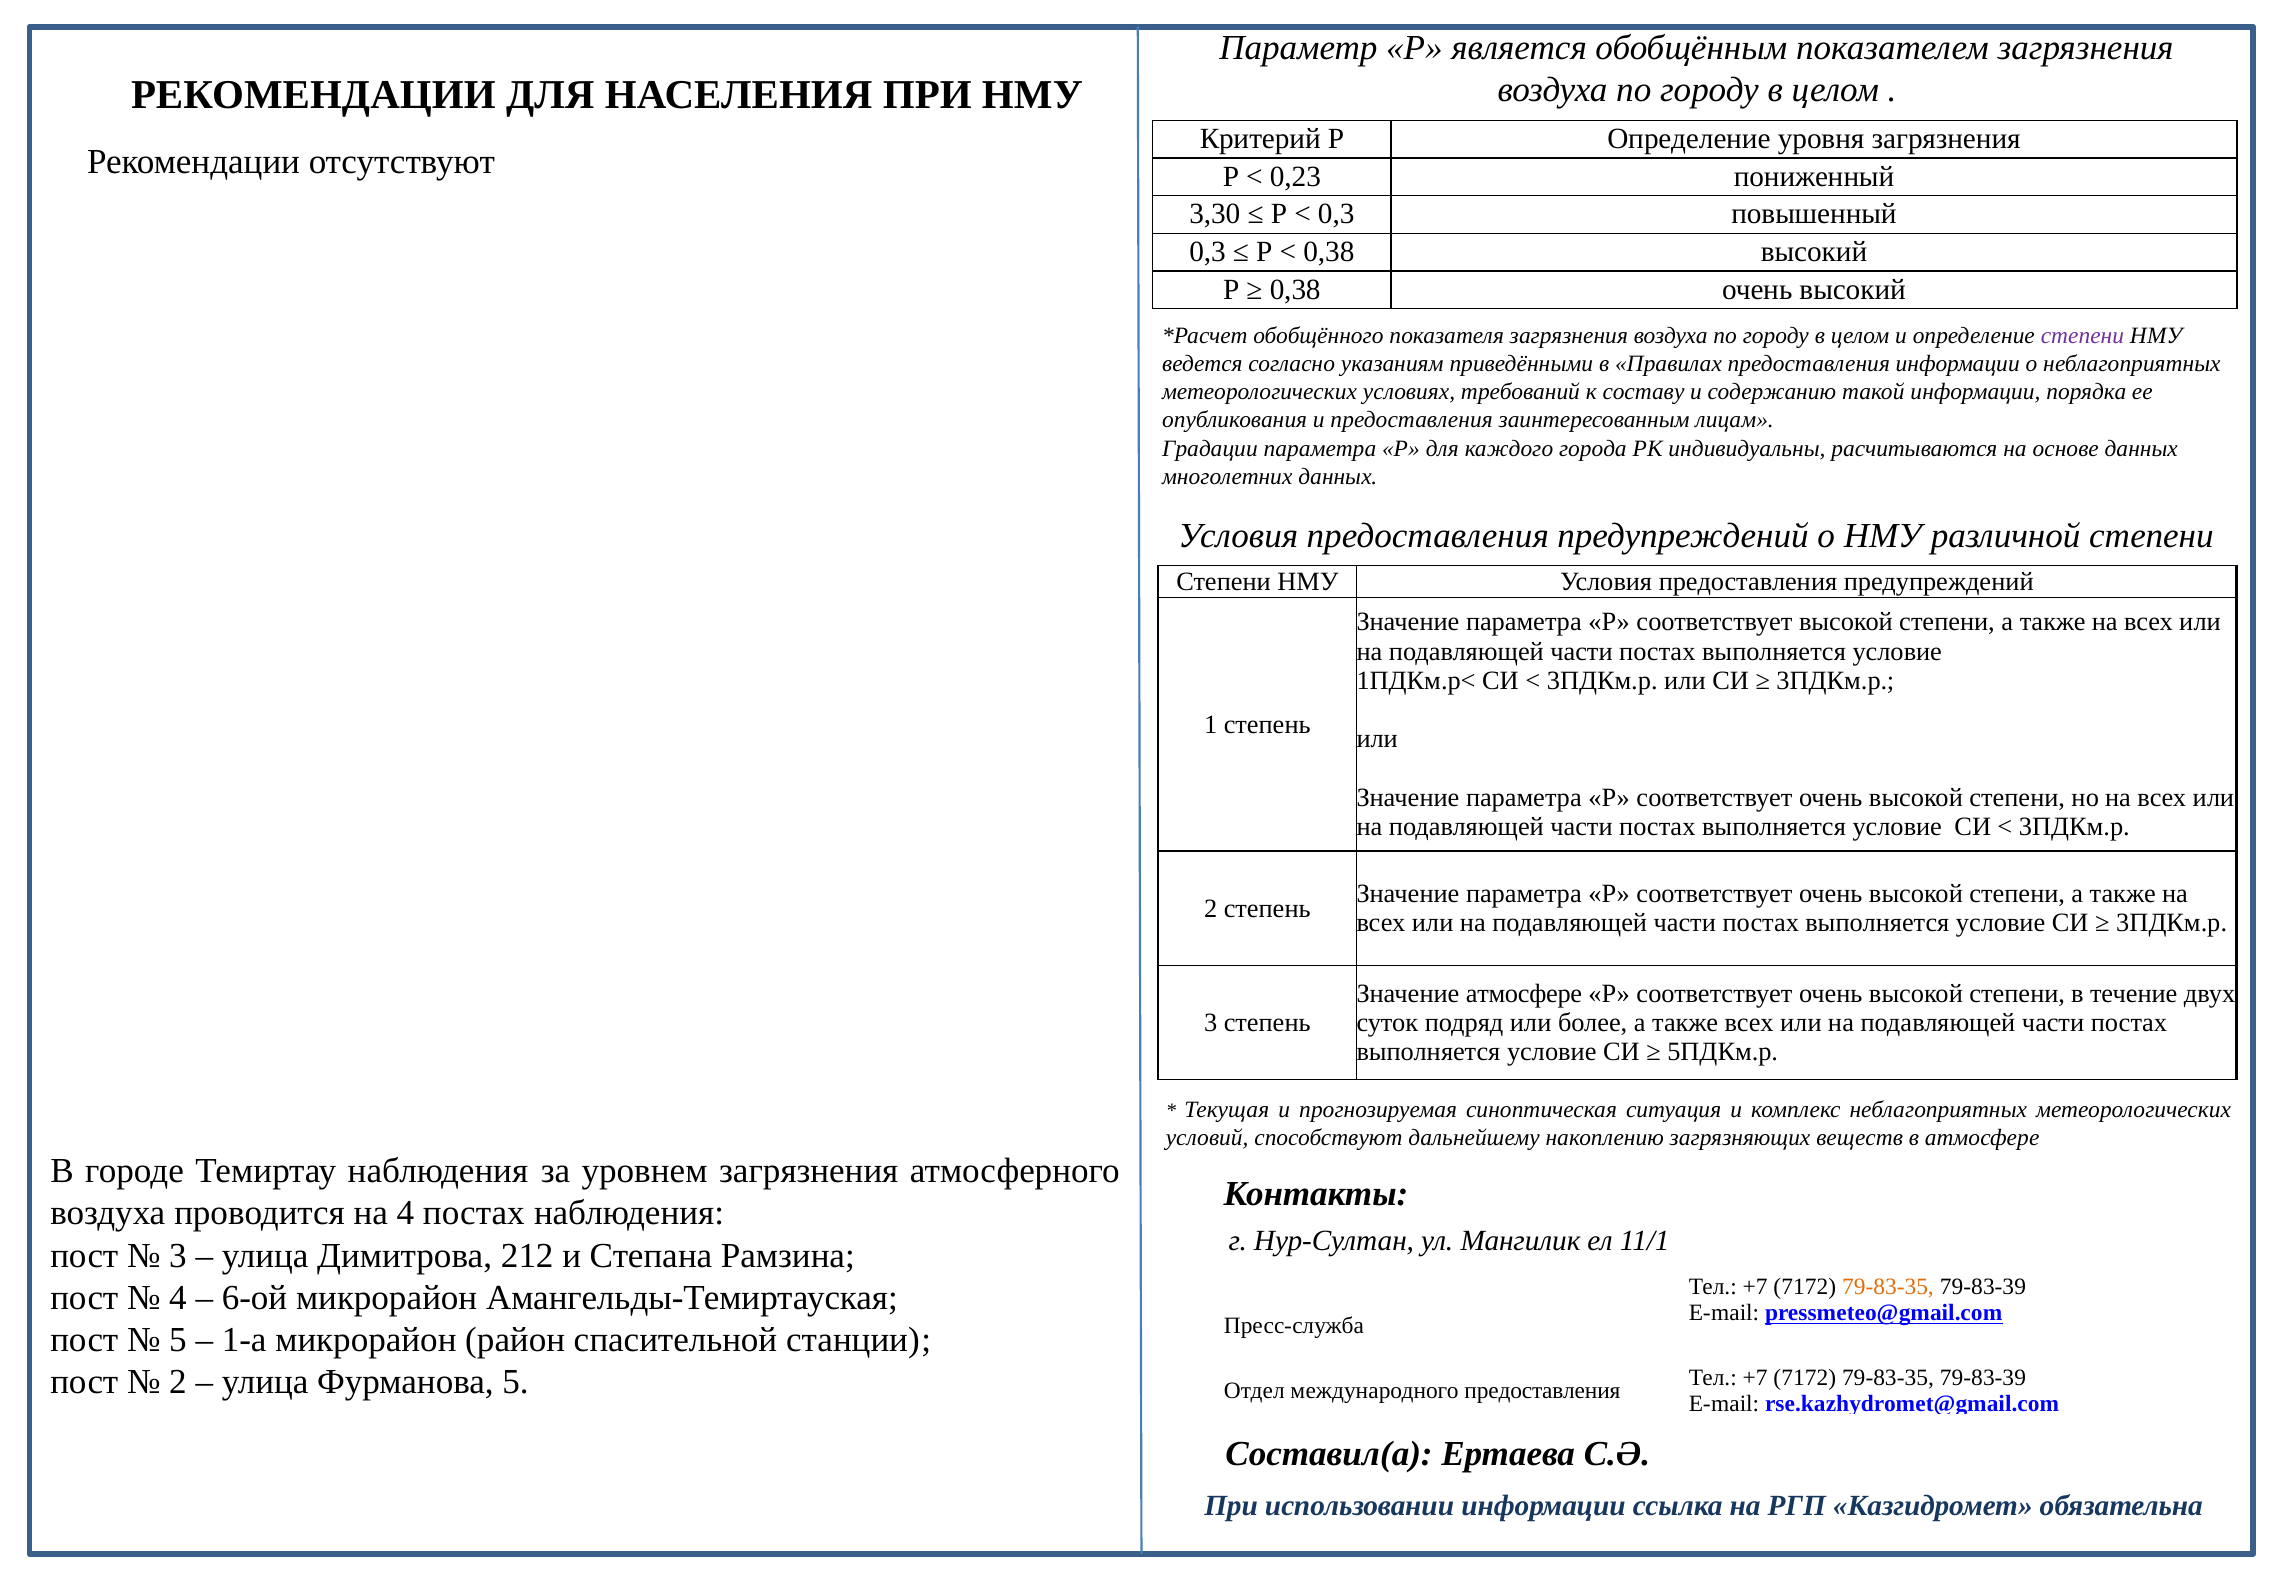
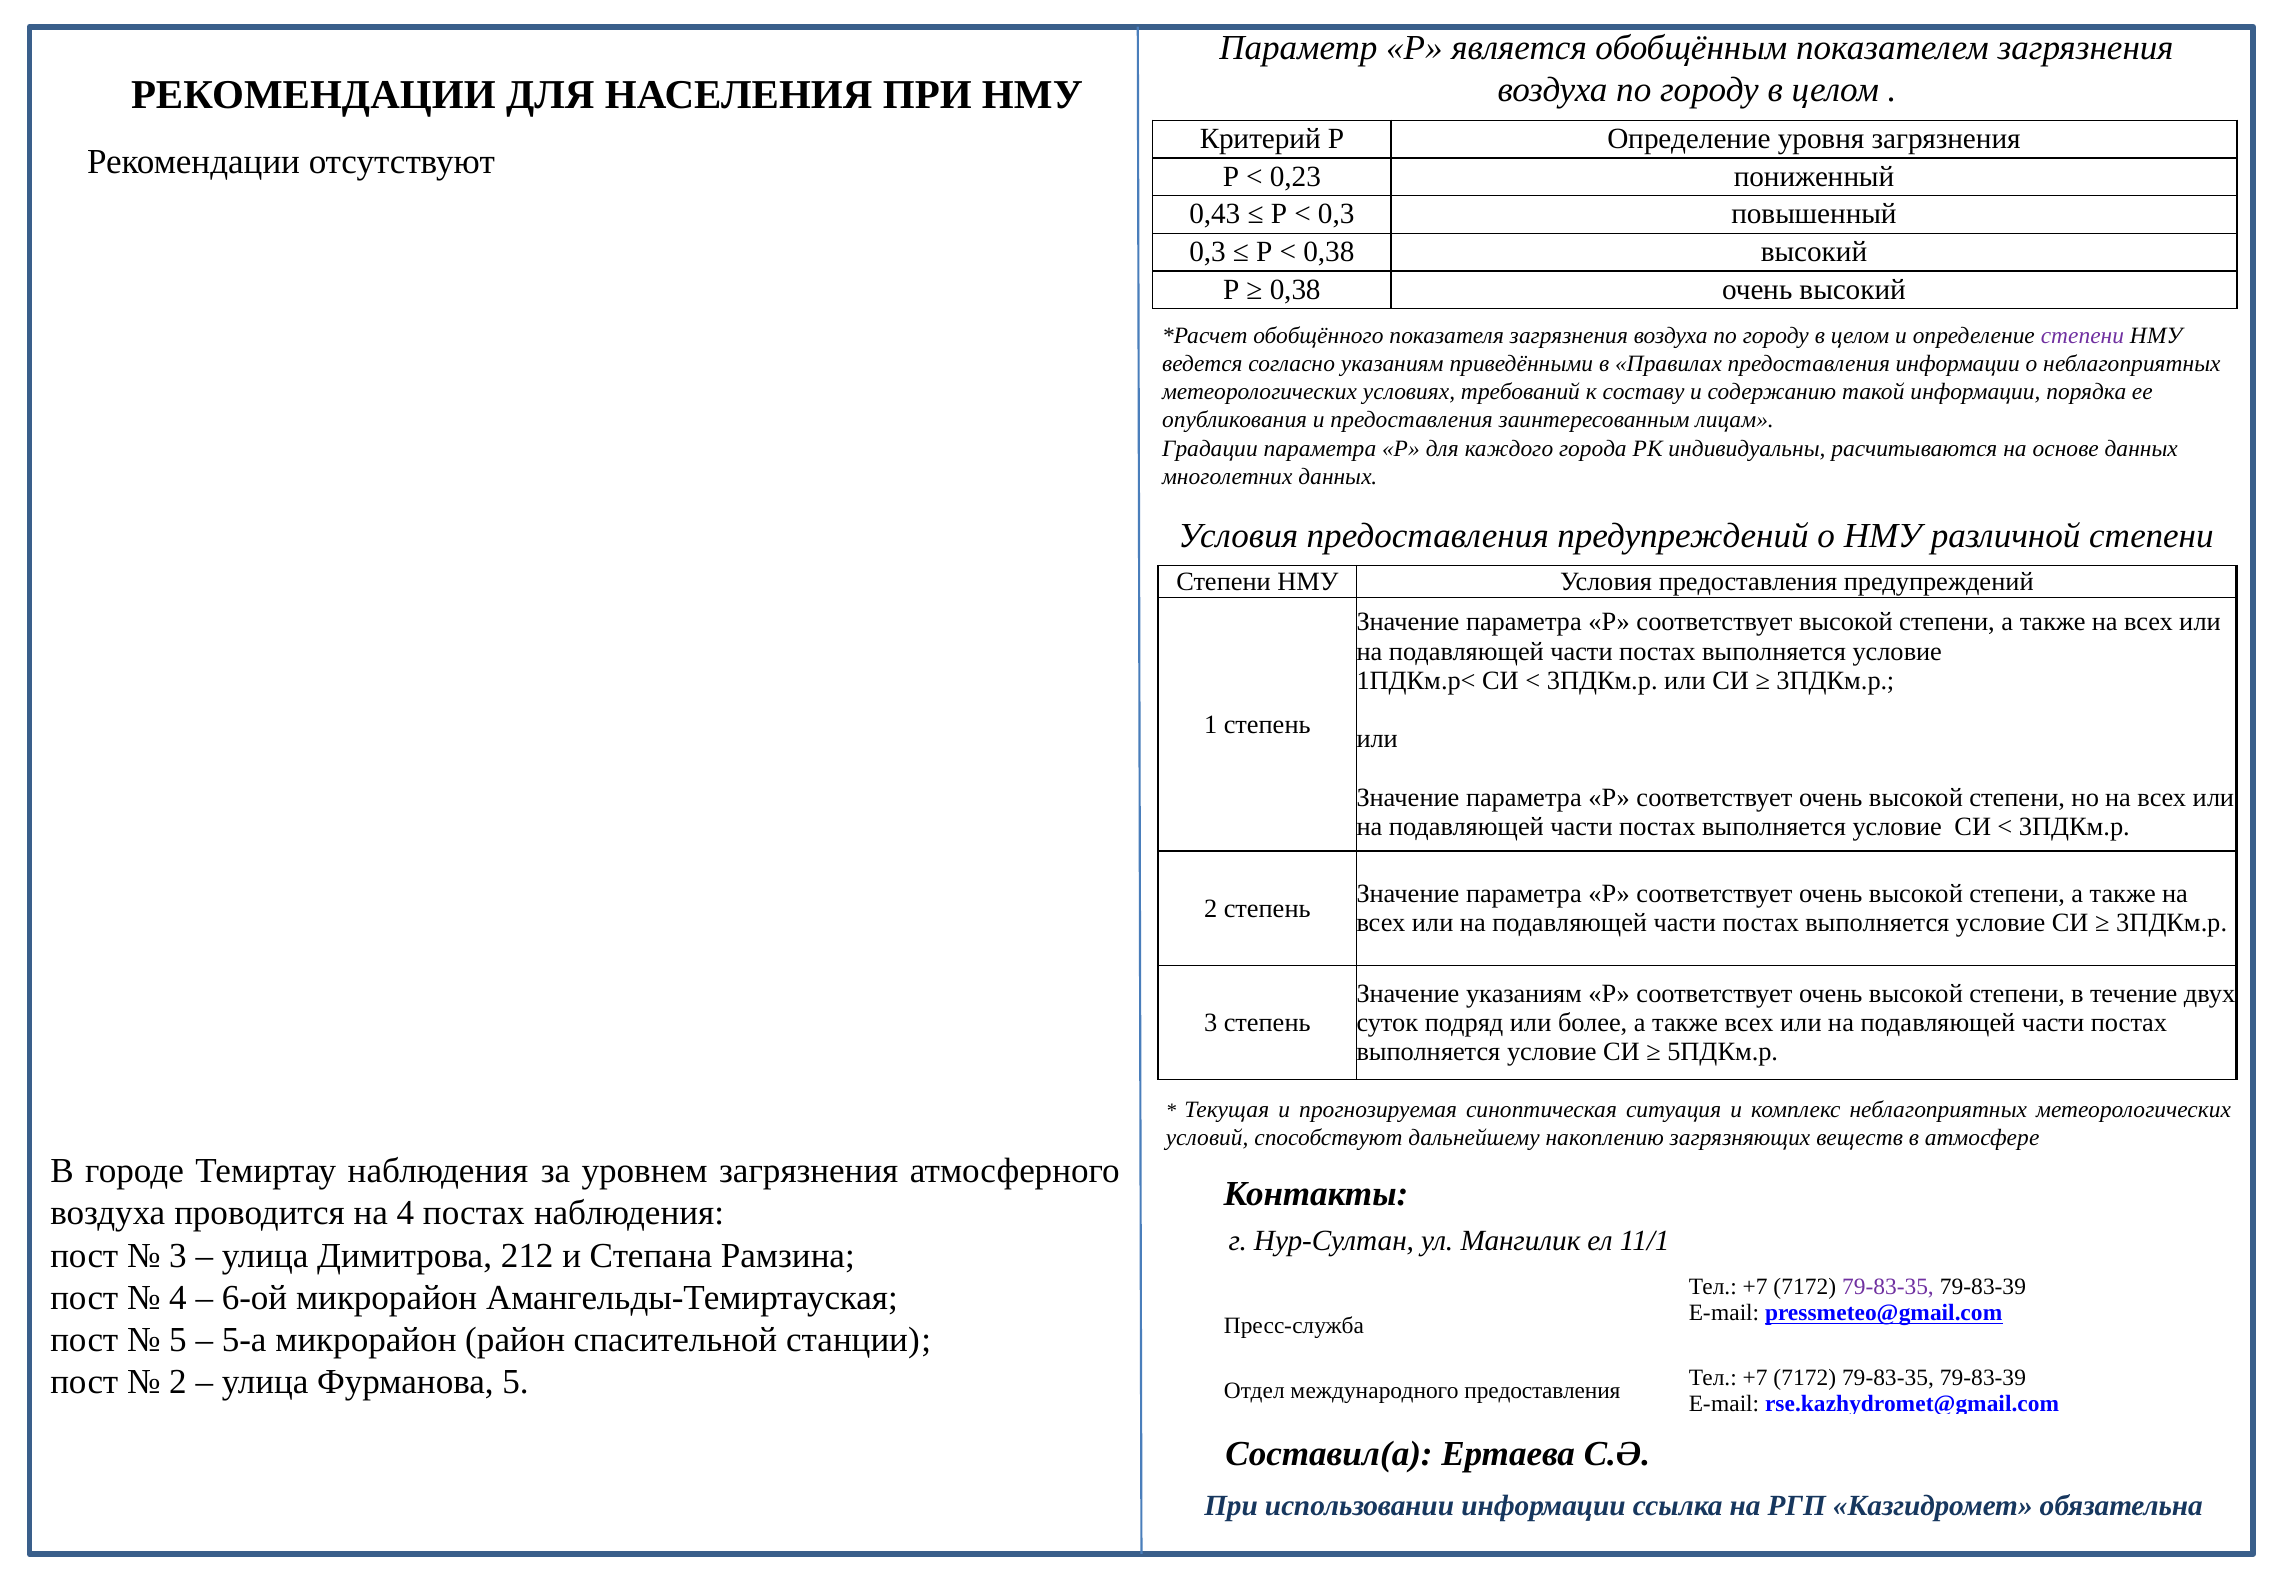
3,30: 3,30 -> 0,43
Значение атмосфере: атмосфере -> указаниям
79-83-35 at (1888, 1286) colour: orange -> purple
1-а: 1-а -> 5-а
